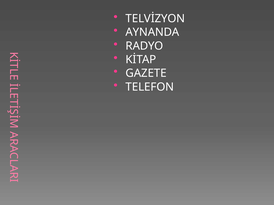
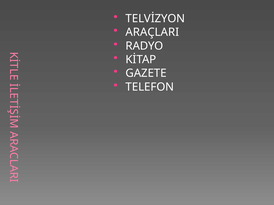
AYNANDA: AYNANDA -> ARAÇLARI
